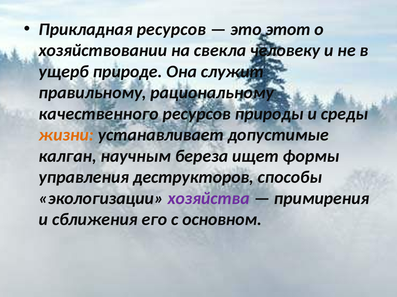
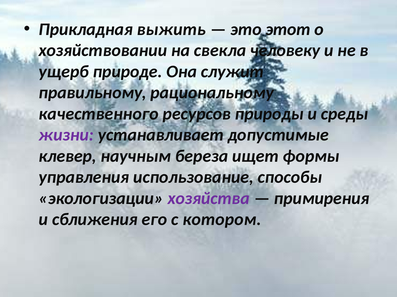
Прикладная ресурсов: ресурсов -> выжить
жизни colour: orange -> purple
калган: калган -> клевер
деструкторов: деструкторов -> использование
основном: основном -> котором
